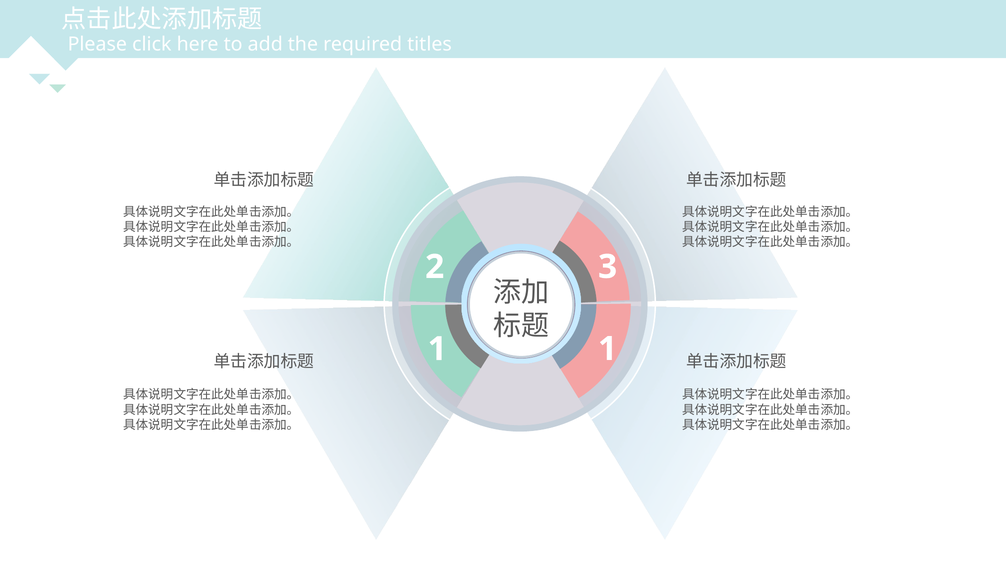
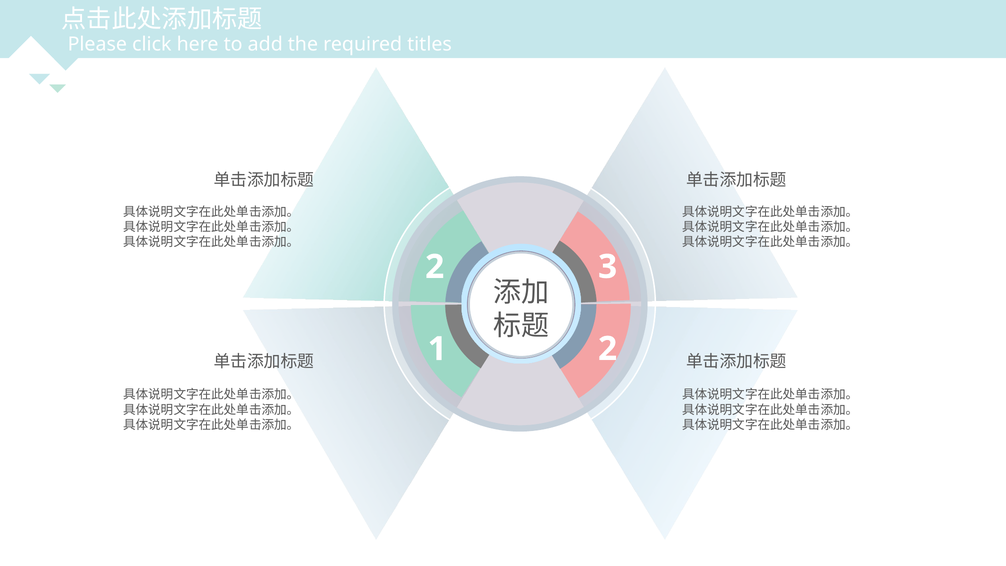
1 1: 1 -> 2
